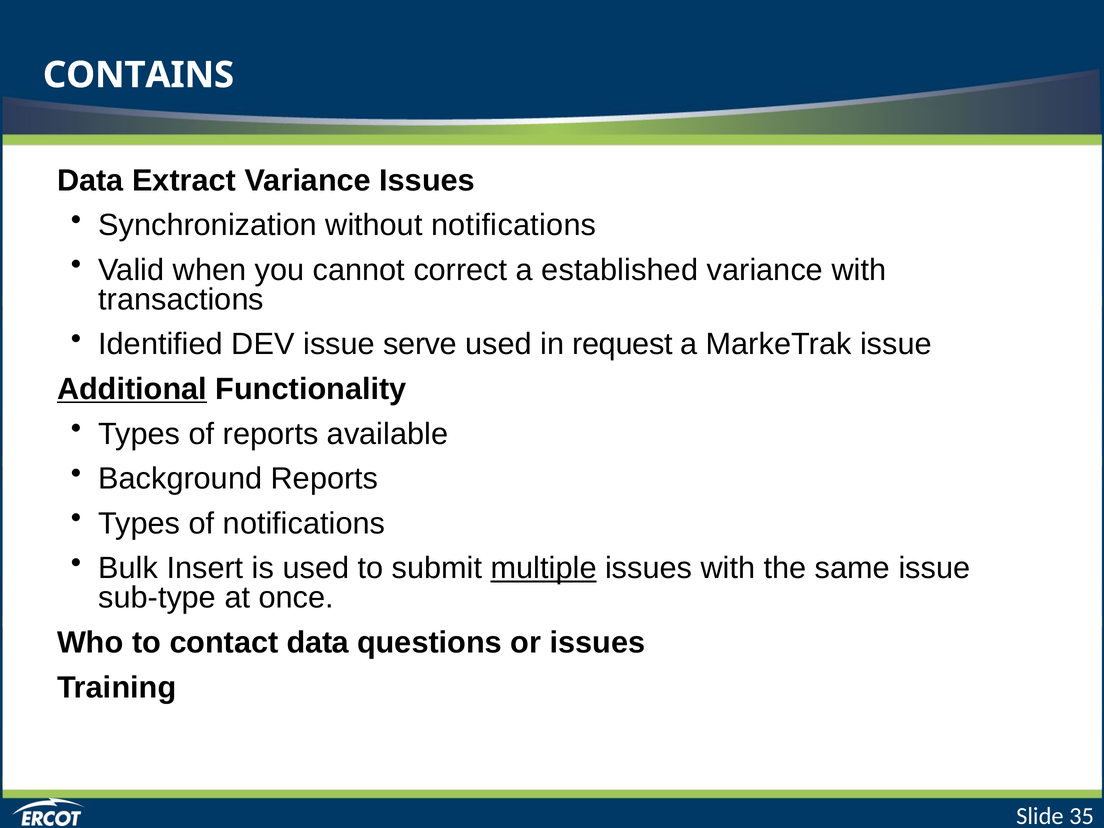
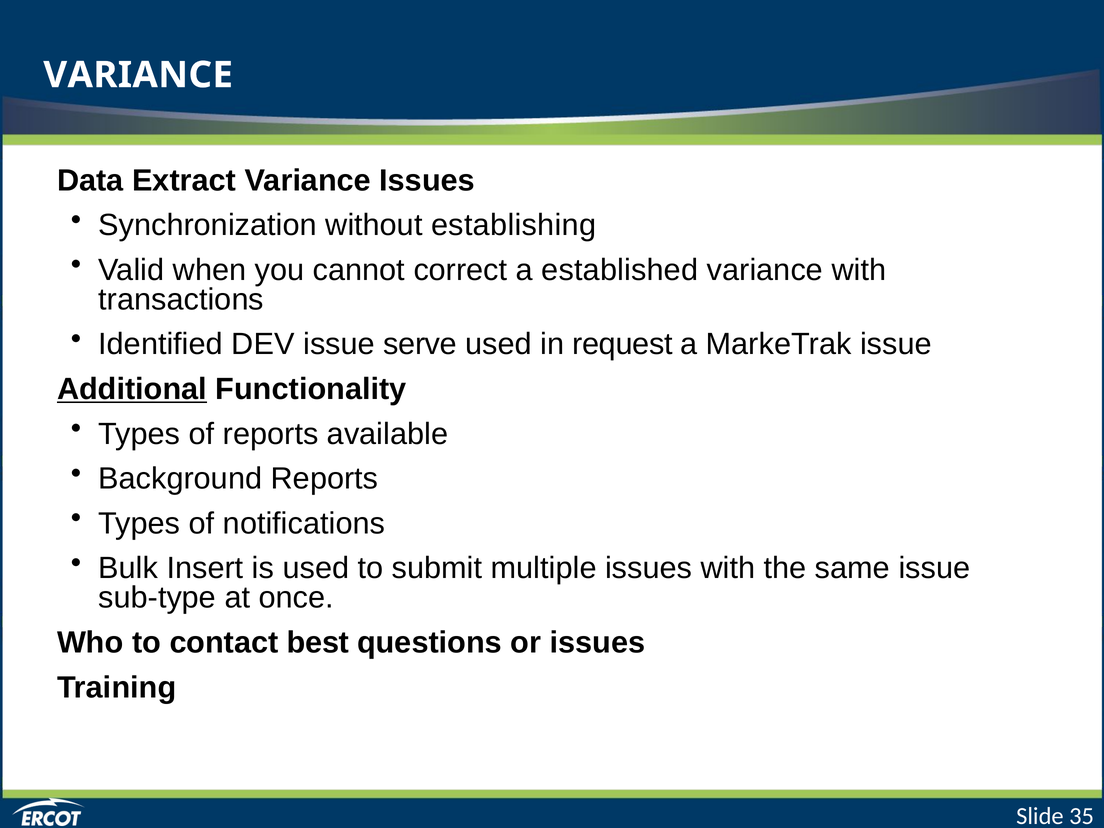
CONTAINS at (138, 75): CONTAINS -> VARIANCE
without notifications: notifications -> establishing
multiple underline: present -> none
contact data: data -> best
